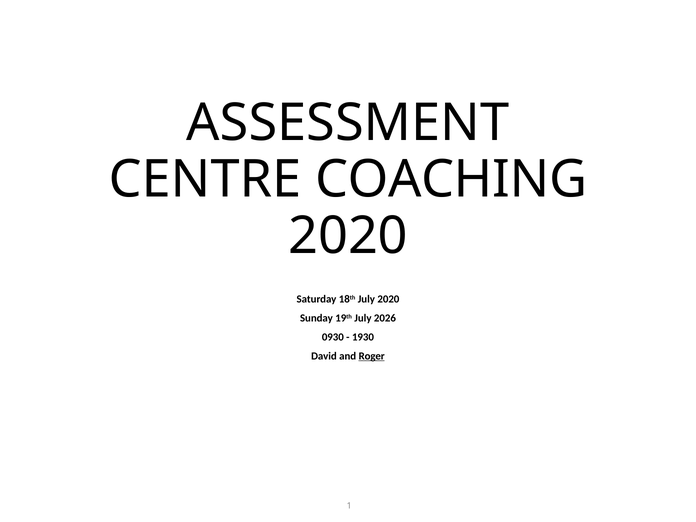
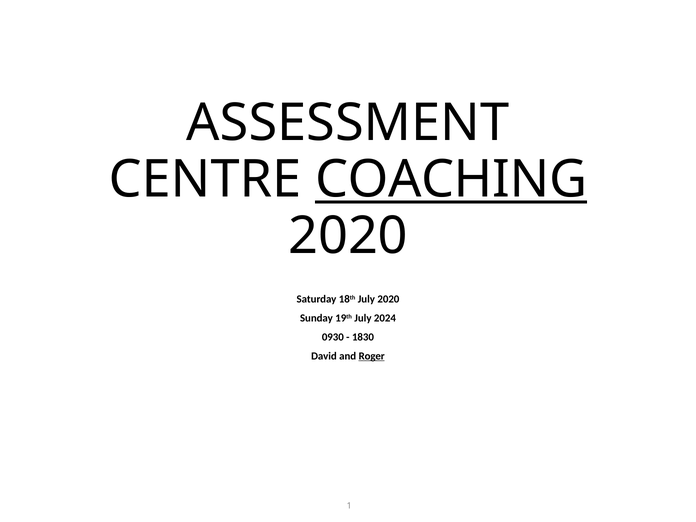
COACHING underline: none -> present
2026: 2026 -> 2024
1930: 1930 -> 1830
